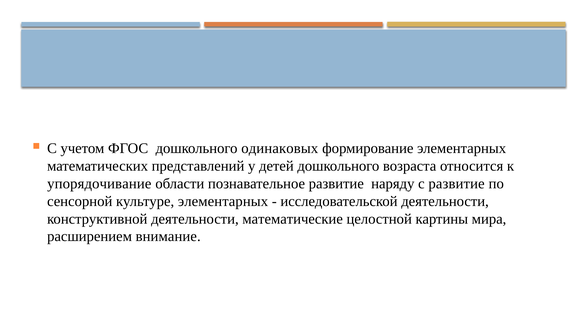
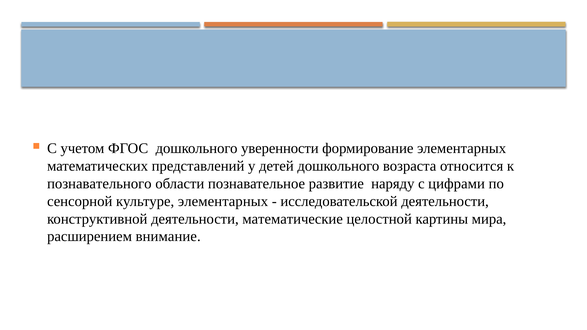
одинаковых: одинаковых -> уверенности
упорядочивание: упорядочивание -> познавательного
с развитие: развитие -> цифрами
